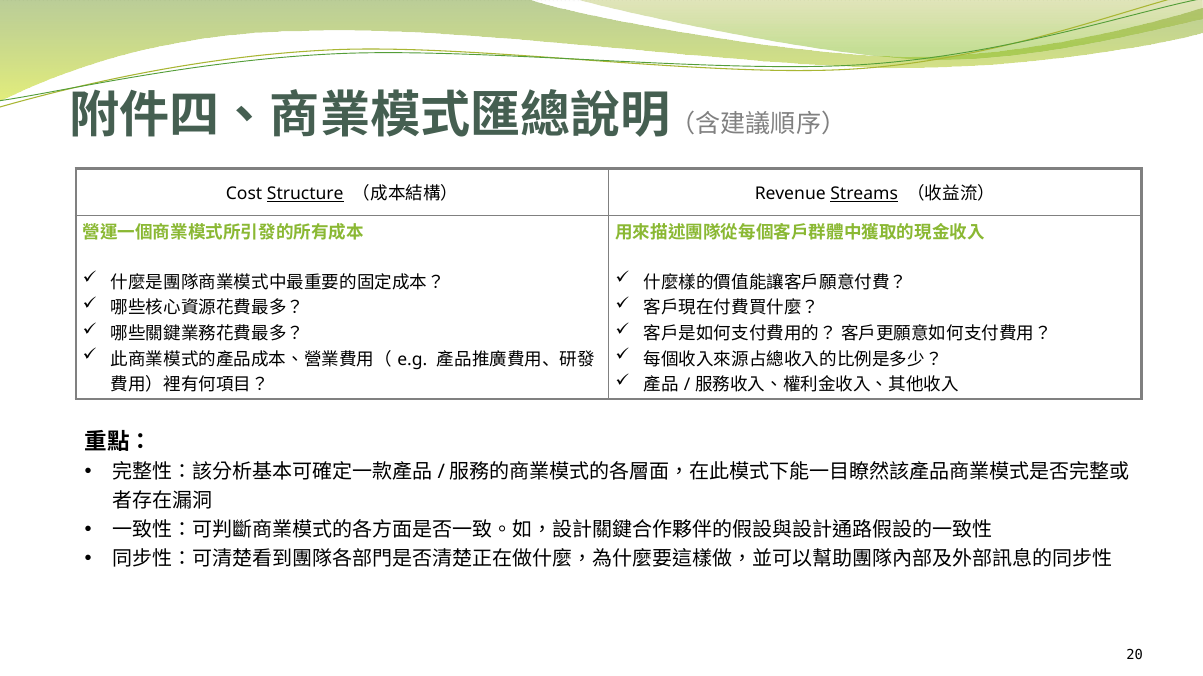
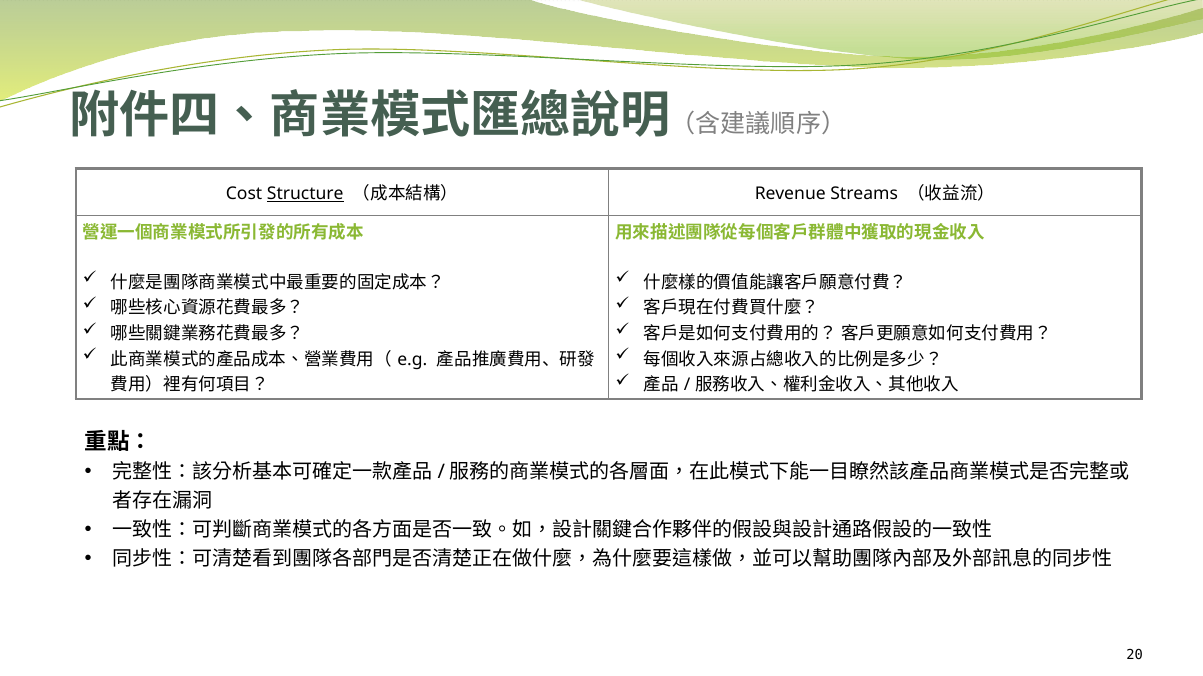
Streams underline: present -> none
